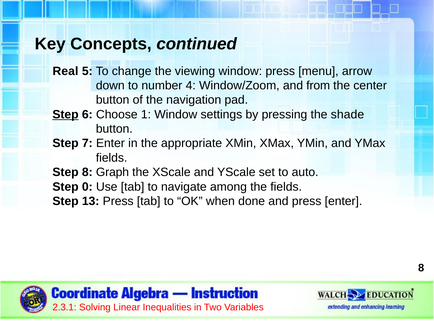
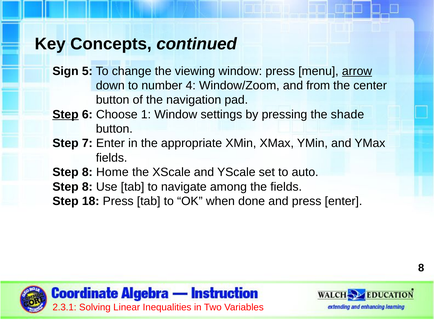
Real: Real -> Sign
arrow underline: none -> present
Graph: Graph -> Home
0 at (87, 187): 0 -> 8
13: 13 -> 18
